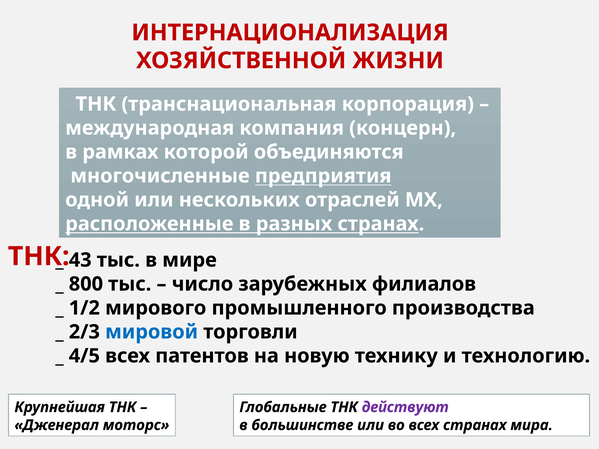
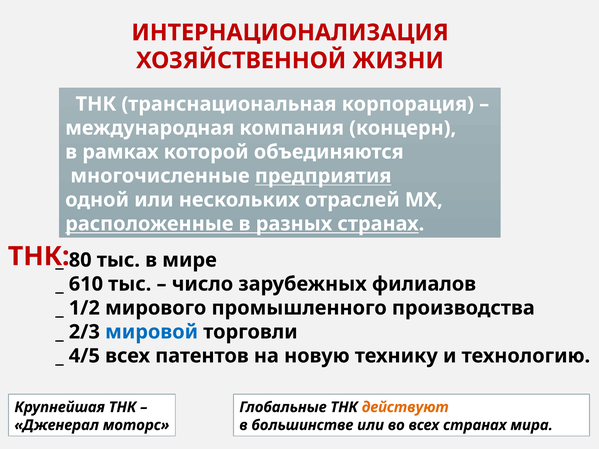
43: 43 -> 80
800: 800 -> 610
действуют colour: purple -> orange
